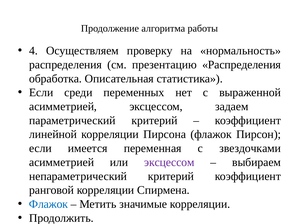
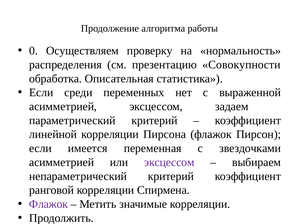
4: 4 -> 0
презентацию Распределения: Распределения -> Совокупности
Флажок at (48, 204) colour: blue -> purple
